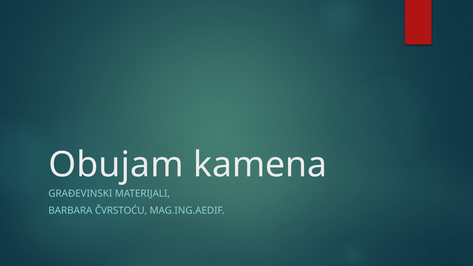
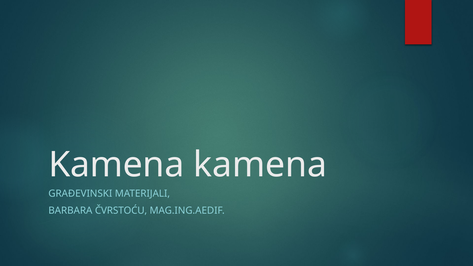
Obujam at (116, 165): Obujam -> Kamena
